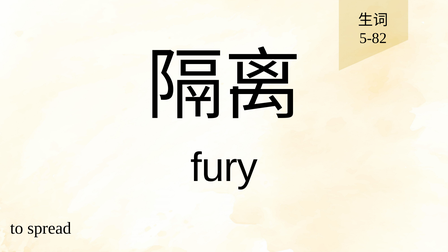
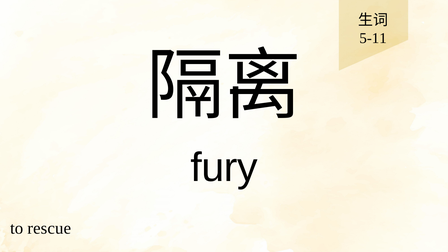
5-82: 5-82 -> 5-11
spread: spread -> rescue
